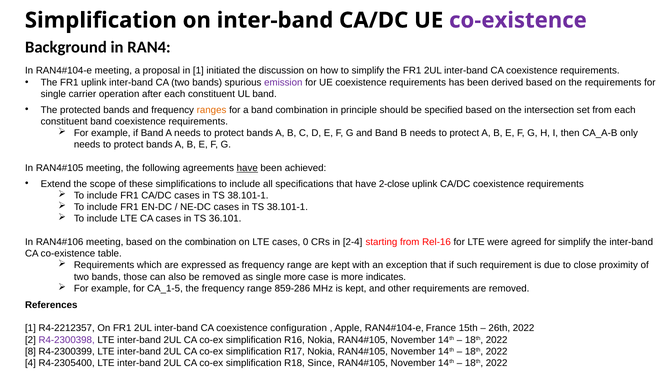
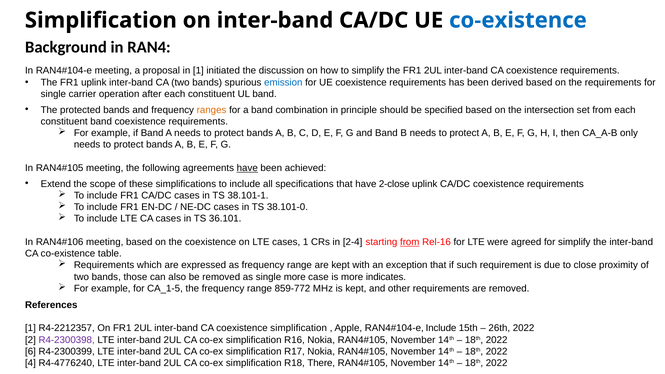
co-existence at (518, 20) colour: purple -> blue
emission colour: purple -> blue
38.101-1 at (287, 207): 38.101-1 -> 38.101-0
the combination: combination -> coexistence
cases 0: 0 -> 1
from at (410, 242) underline: none -> present
859-286: 859-286 -> 859-772
coexistence configuration: configuration -> simplification
France at (441, 328): France -> Include
8: 8 -> 6
R4-2305400: R4-2305400 -> R4-4776240
Since: Since -> There
